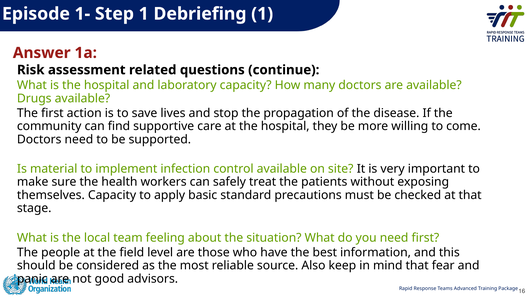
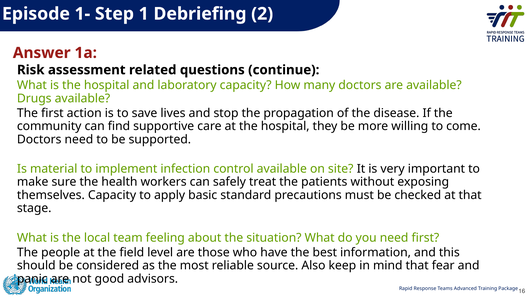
Debriefing 1: 1 -> 2
